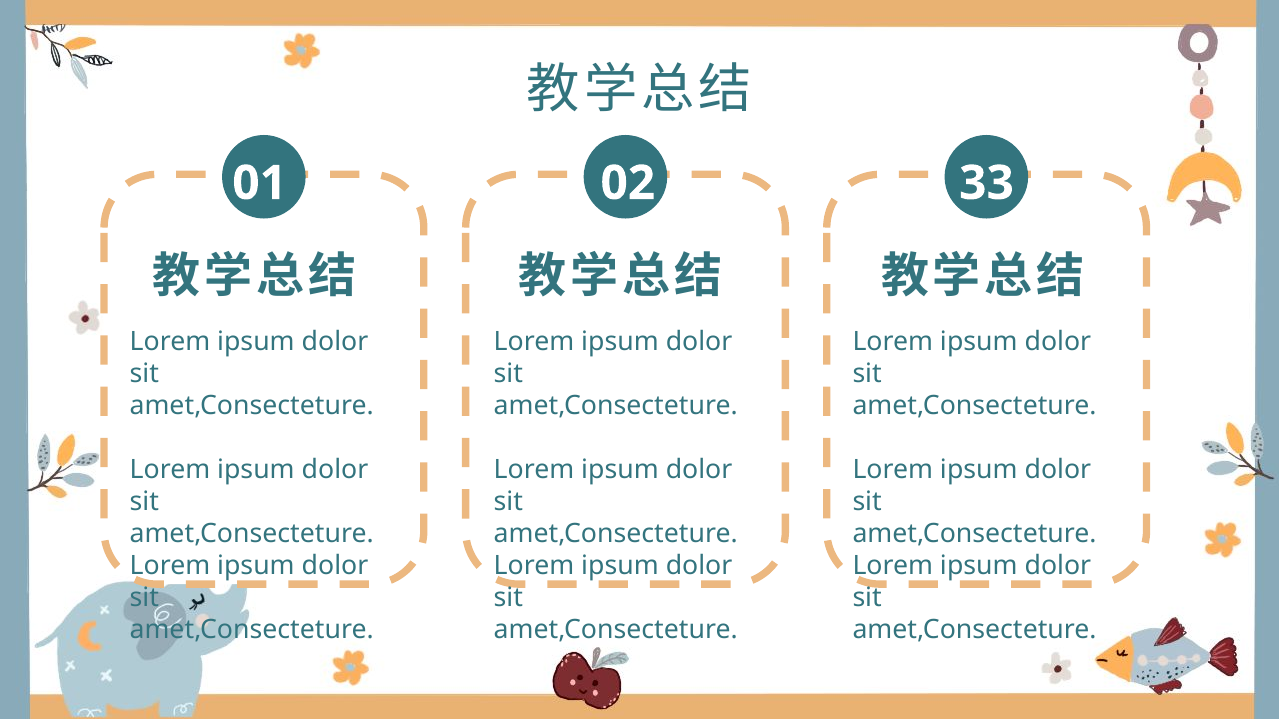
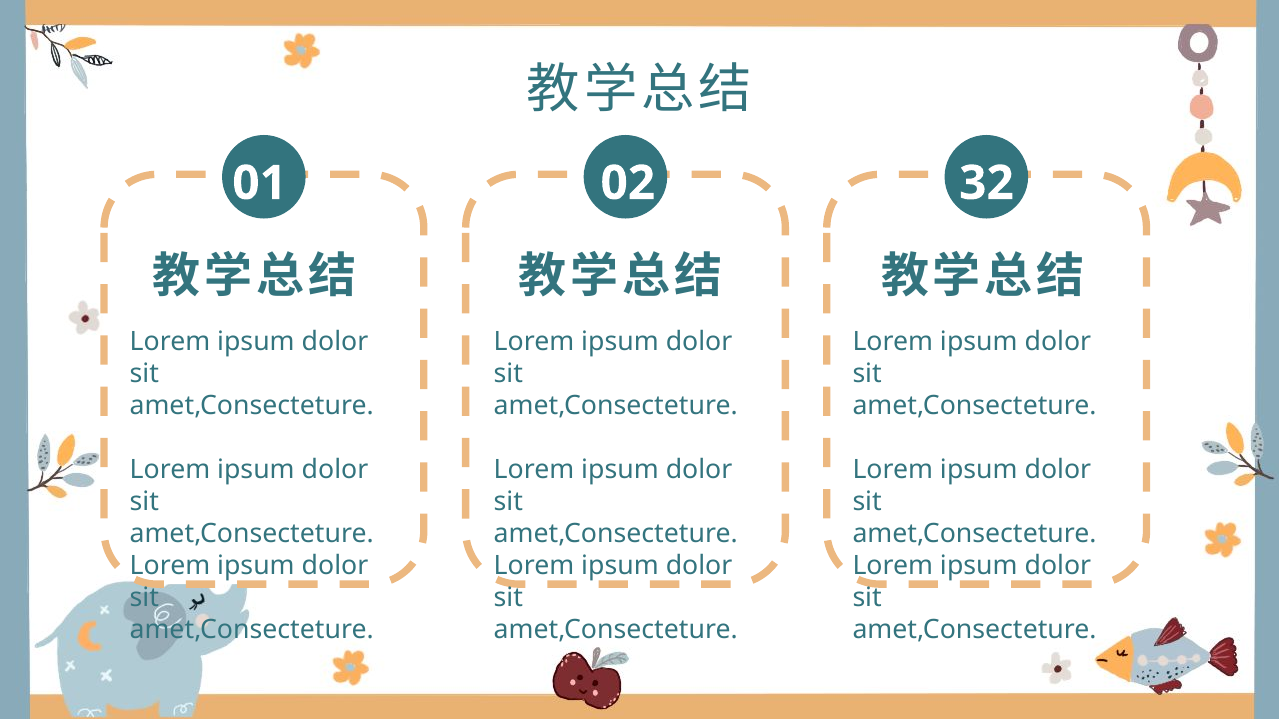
33: 33 -> 32
